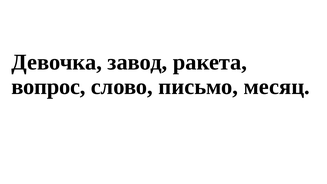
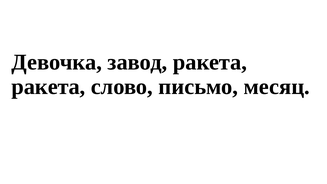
вопрос at (48, 87): вопрос -> ракета
